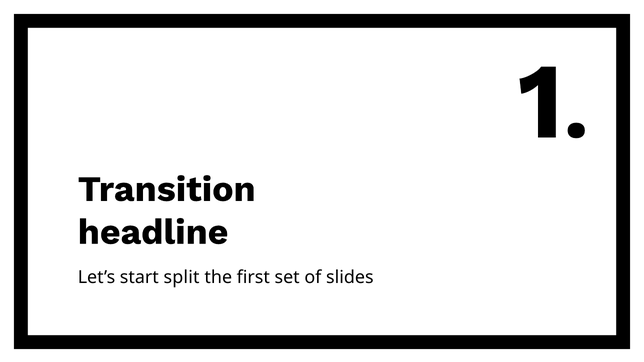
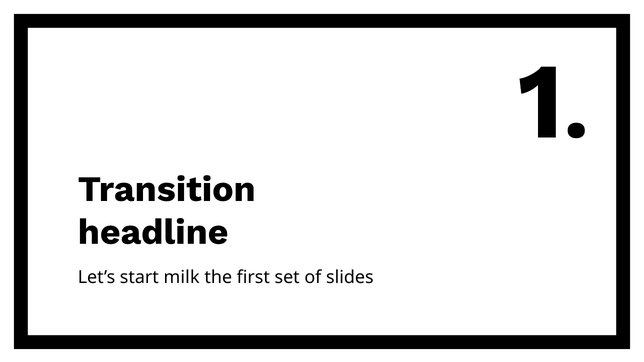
split: split -> milk
